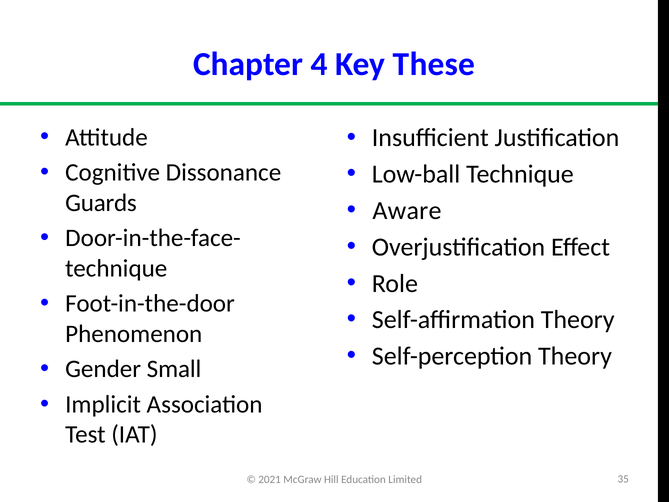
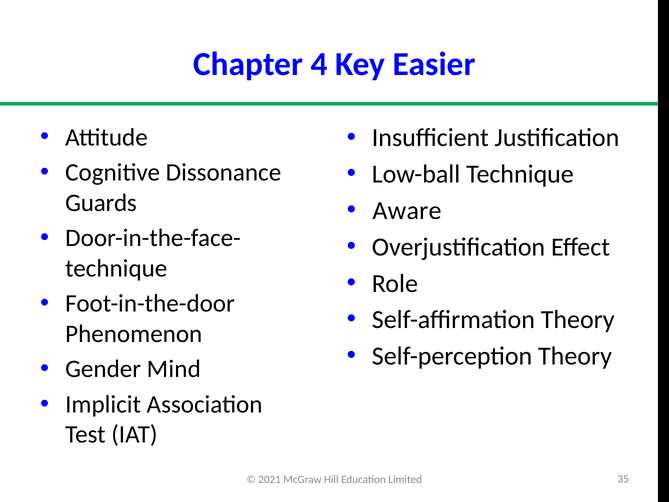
These: These -> Easier
Small: Small -> Mind
